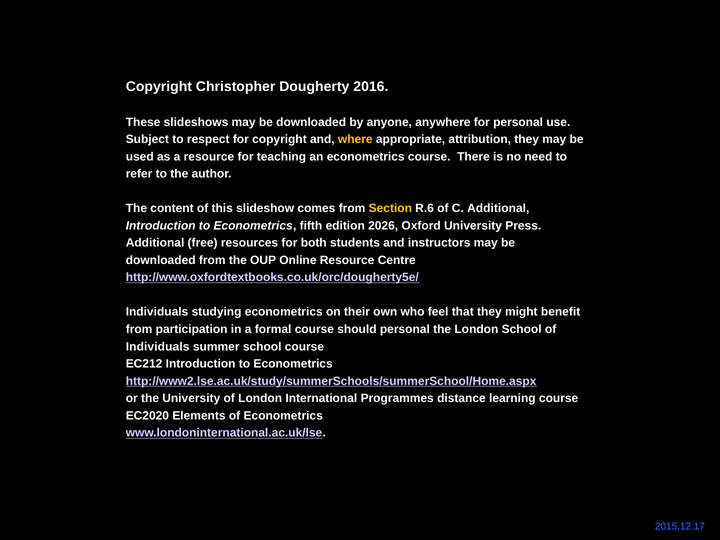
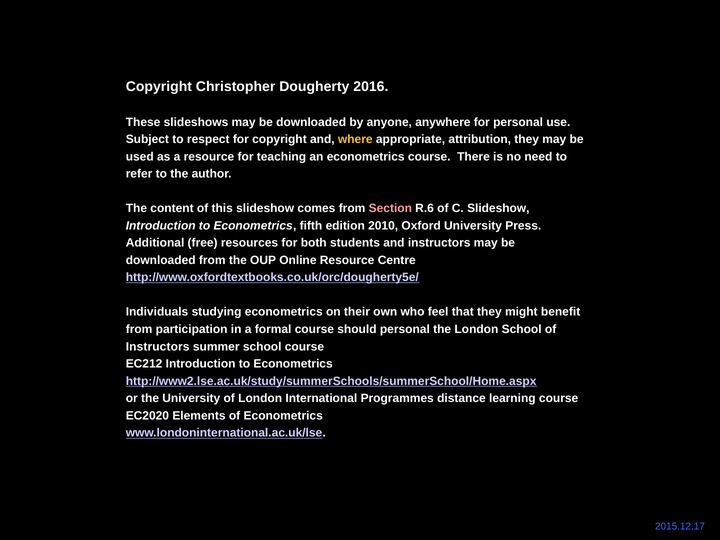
Section colour: yellow -> pink
C Additional: Additional -> Slideshow
2026: 2026 -> 2010
Individuals at (158, 347): Individuals -> Instructors
